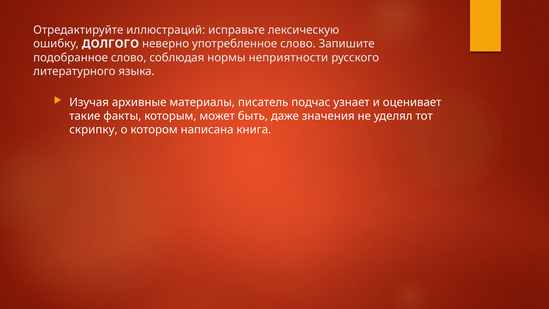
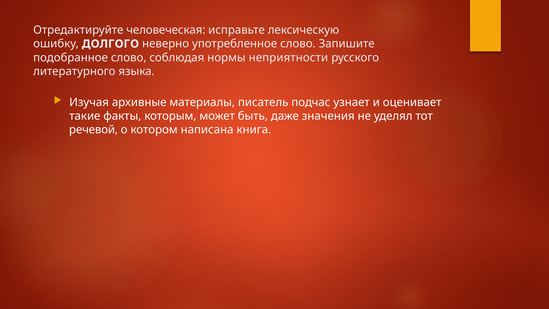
иллюстраций: иллюстраций -> человеческая
скрипку: скрипку -> речевой
